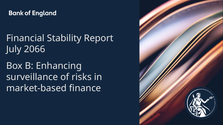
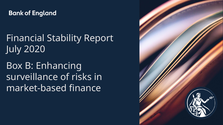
2066: 2066 -> 2020
